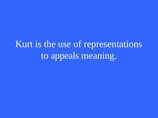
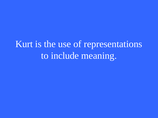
appeals: appeals -> include
